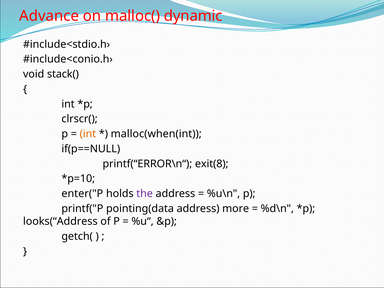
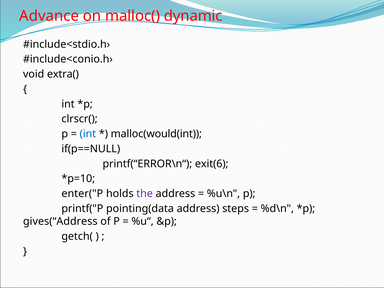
stack(: stack( -> extra(
int at (88, 134) colour: orange -> blue
malloc(when(int: malloc(when(int -> malloc(would(int
exit(8: exit(8 -> exit(6
more: more -> steps
looks(“Address: looks(“Address -> gives(“Address
